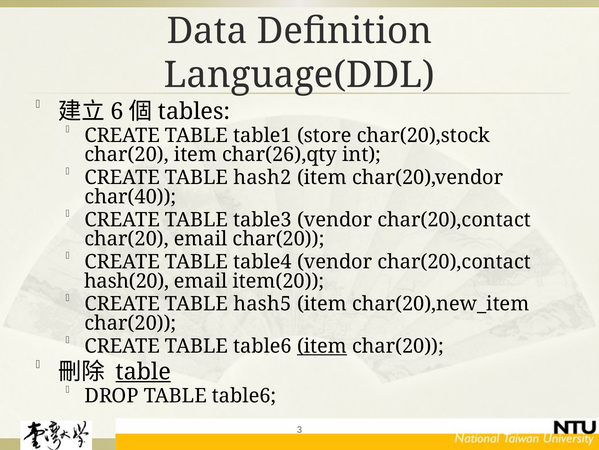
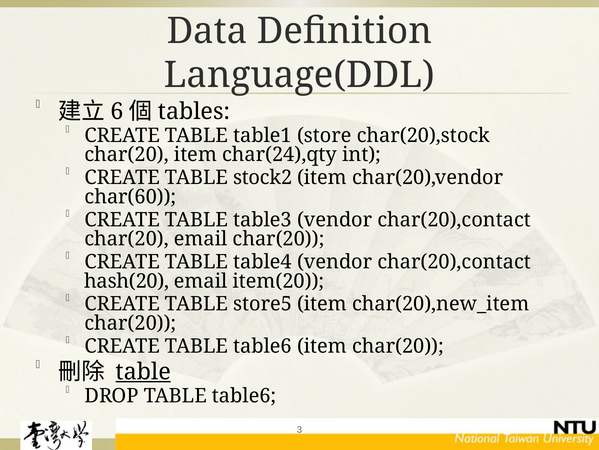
char(26),qty: char(26),qty -> char(24),qty
hash2: hash2 -> stock2
char(40: char(40 -> char(60
hash5: hash5 -> store5
item at (322, 346) underline: present -> none
